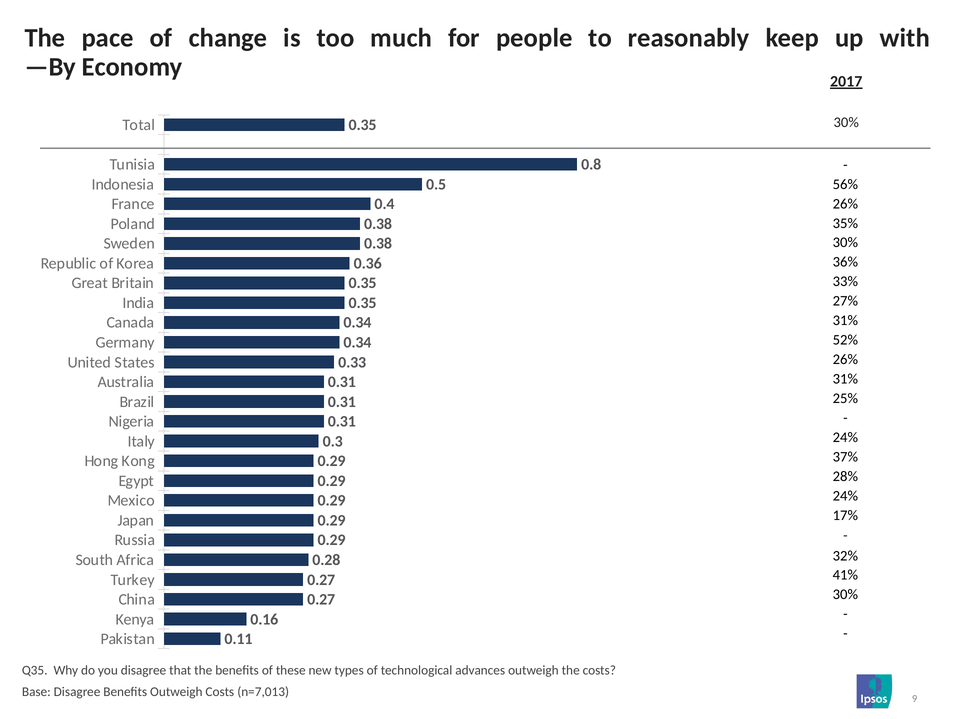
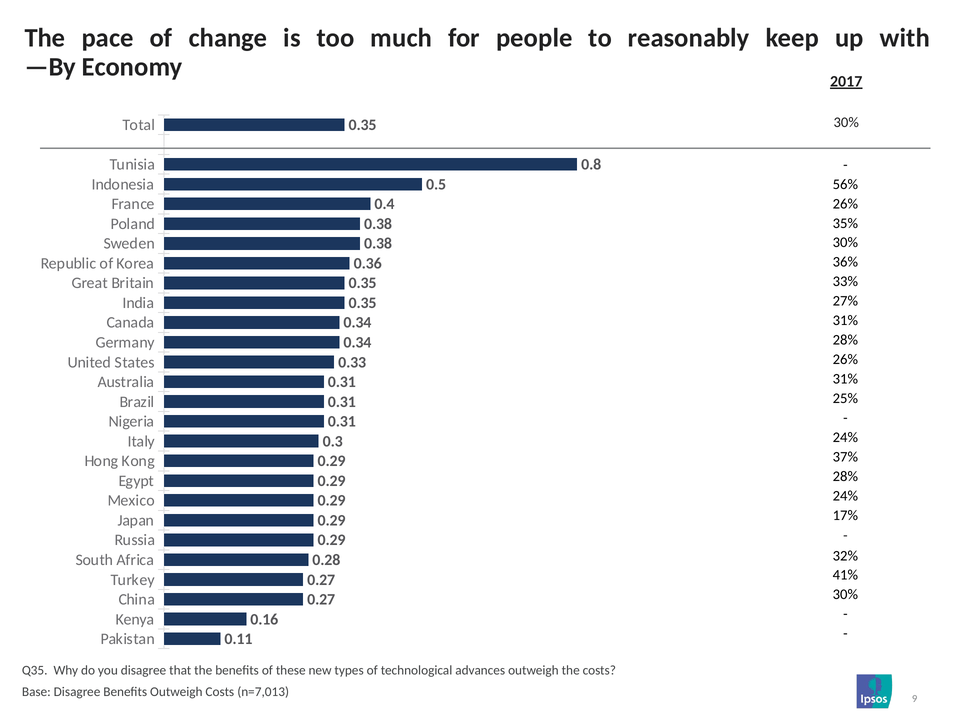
52% at (845, 340): 52% -> 28%
